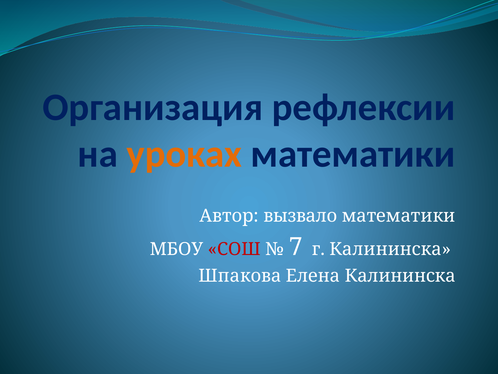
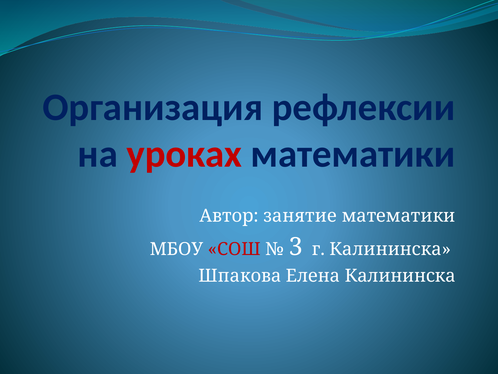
уроках colour: orange -> red
вызвало: вызвало -> занятие
7: 7 -> 3
